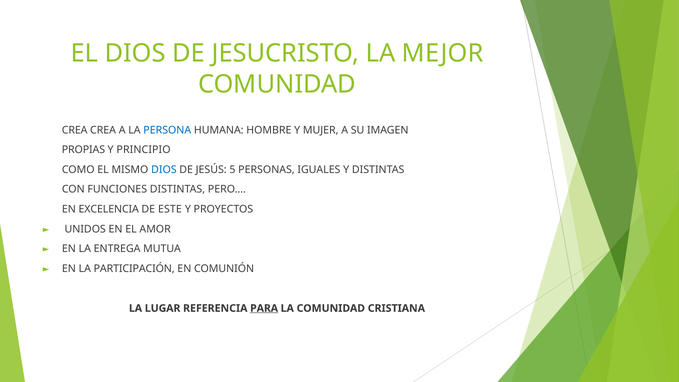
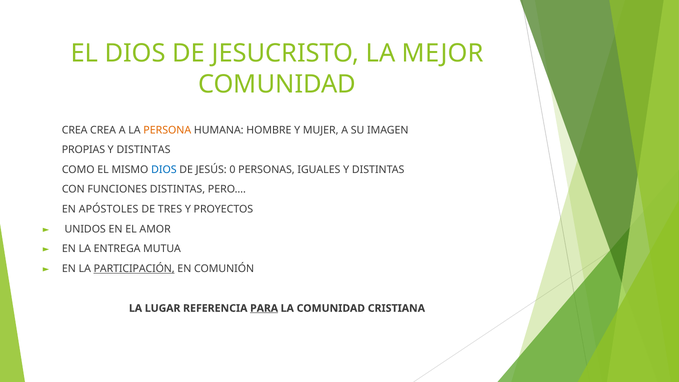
PERSONA colour: blue -> orange
PRINCIPIO at (144, 150): PRINCIPIO -> DISTINTAS
5: 5 -> 0
EXCELENCIA: EXCELENCIA -> APÓSTOLES
ESTE: ESTE -> TRES
PARTICIPACIÓN underline: none -> present
